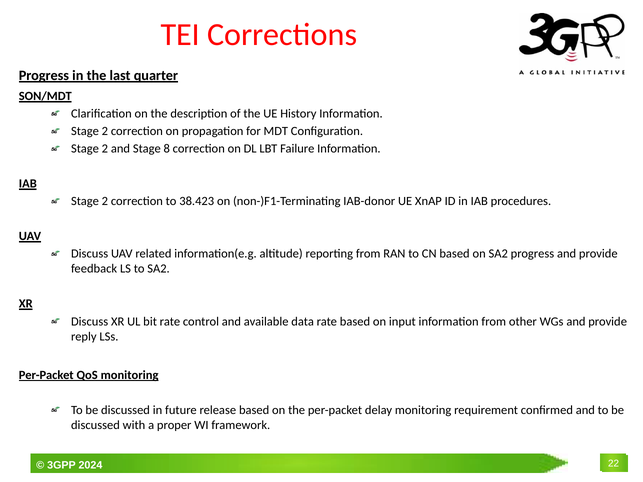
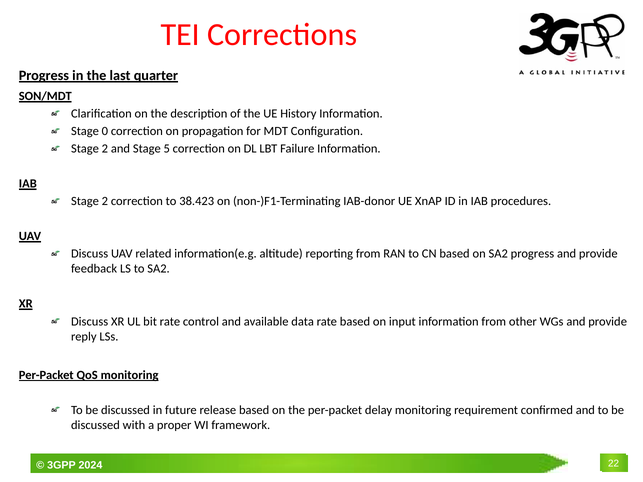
2 at (105, 131): 2 -> 0
8: 8 -> 5
